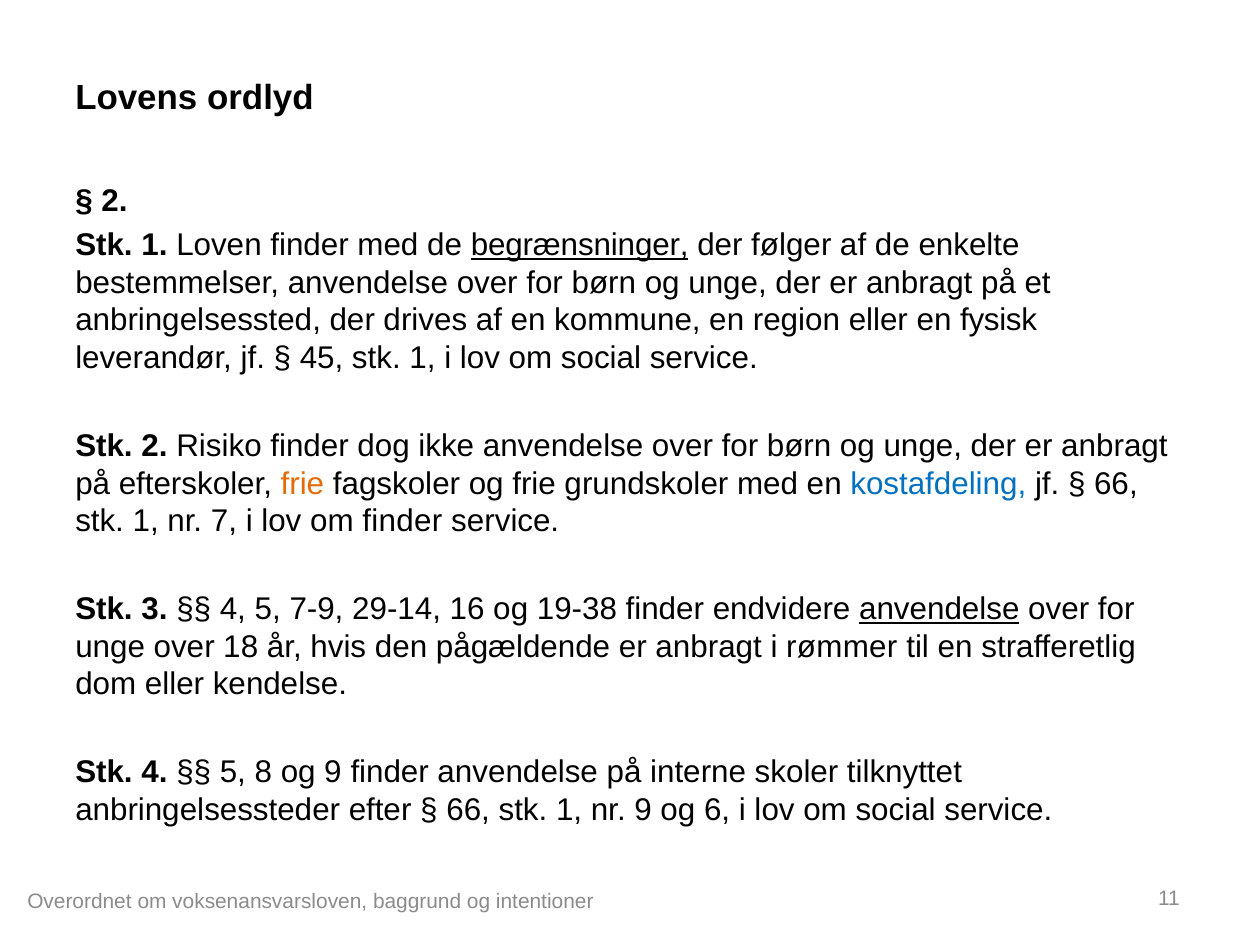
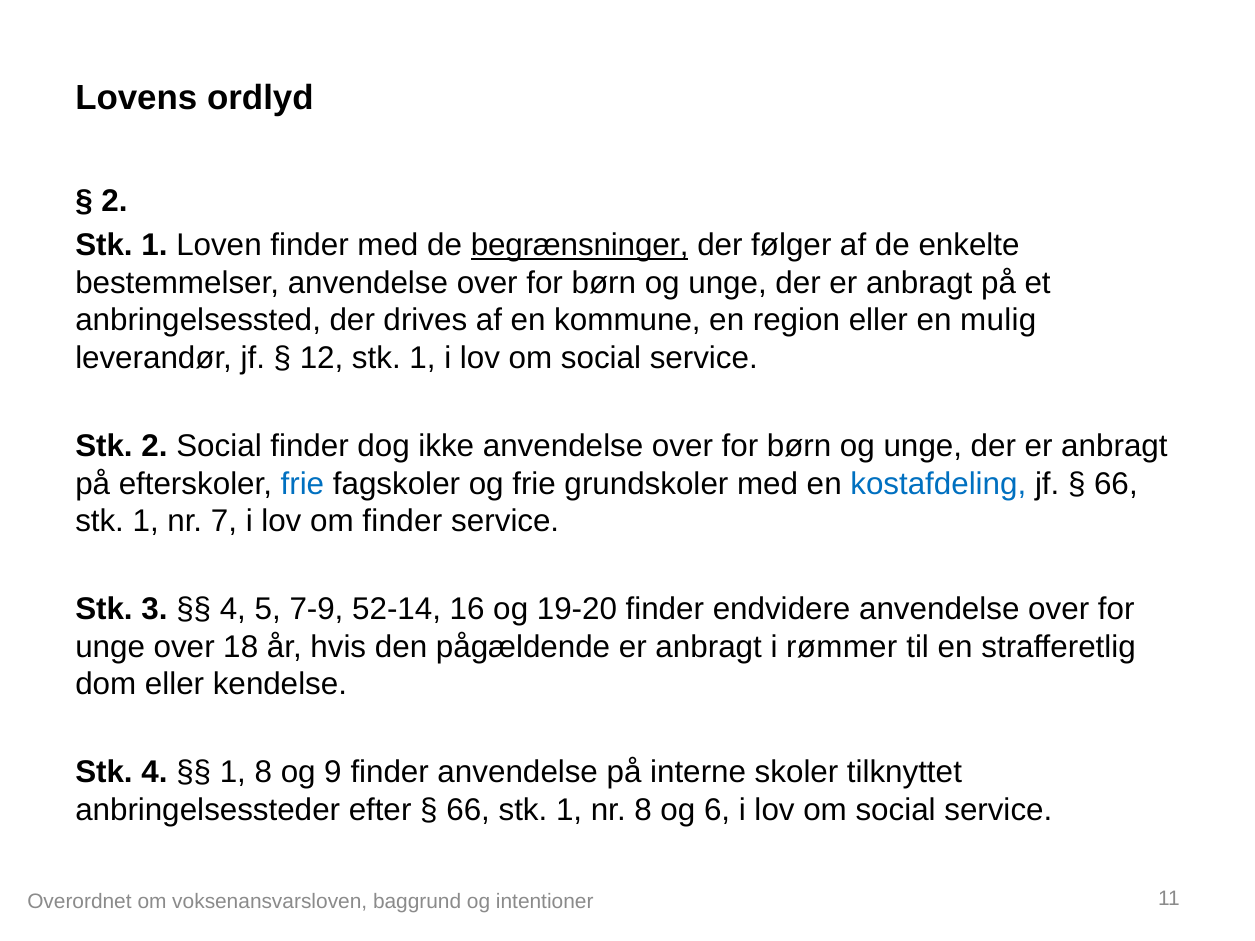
fysisk: fysisk -> mulig
45: 45 -> 12
2 Risiko: Risiko -> Social
frie at (302, 484) colour: orange -> blue
29-14: 29-14 -> 52-14
19-38: 19-38 -> 19-20
anvendelse at (939, 609) underline: present -> none
5 at (233, 772): 5 -> 1
nr 9: 9 -> 8
